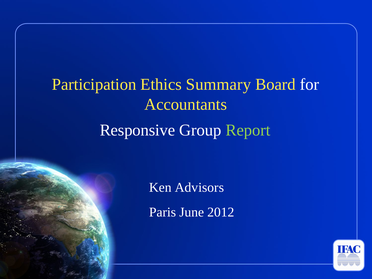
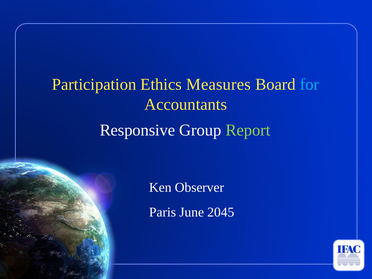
Summary: Summary -> Measures
for colour: white -> light blue
Advisors: Advisors -> Observer
2012: 2012 -> 2045
